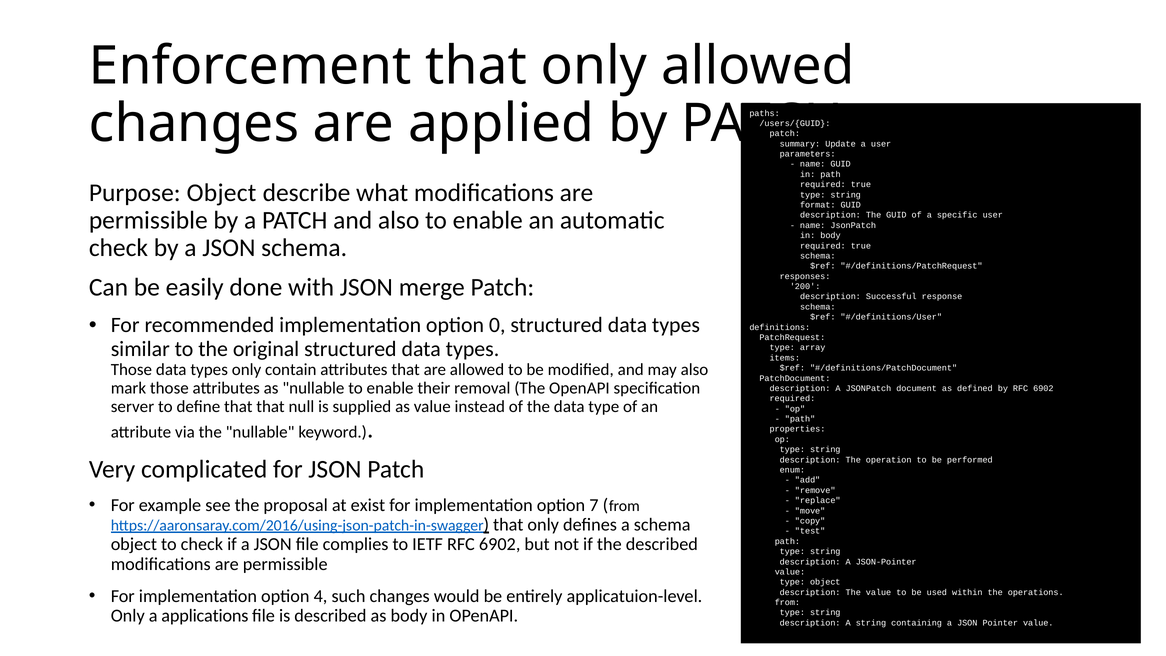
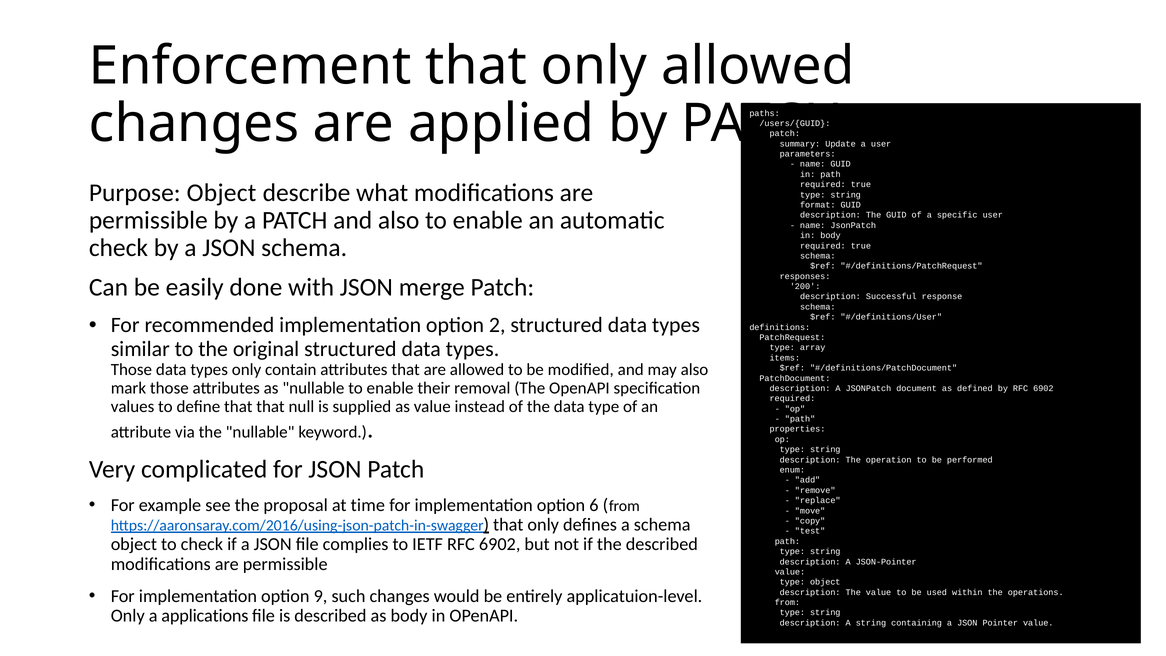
0: 0 -> 2
server: server -> values
exist: exist -> time
7: 7 -> 6
4: 4 -> 9
